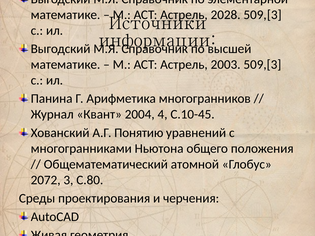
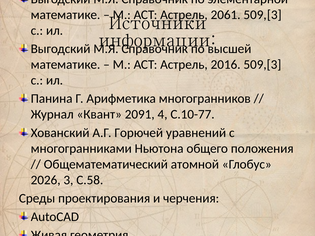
2028: 2028 -> 2061
2003: 2003 -> 2016
2004: 2004 -> 2091
С.10-45: С.10-45 -> С.10-77
Понятию: Понятию -> Горючей
2072: 2072 -> 2026
С.80: С.80 -> С.58
